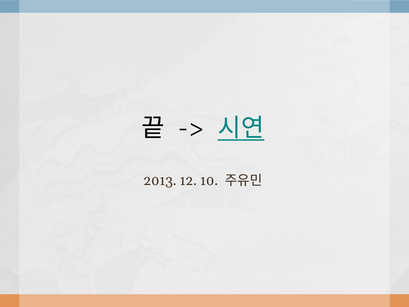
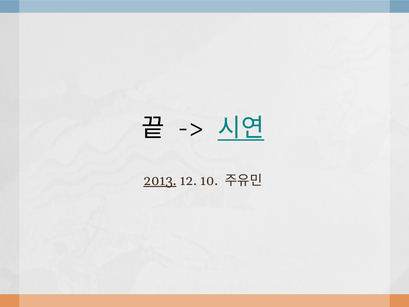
2013 underline: none -> present
